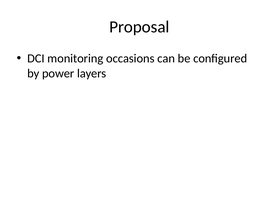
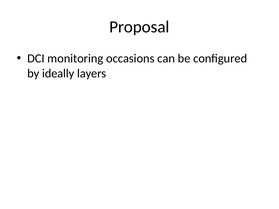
power: power -> ideally
